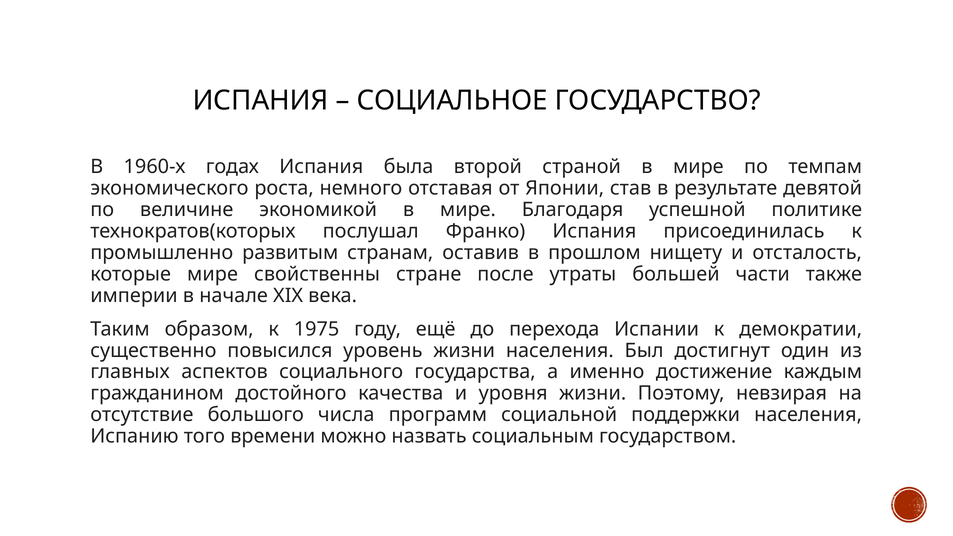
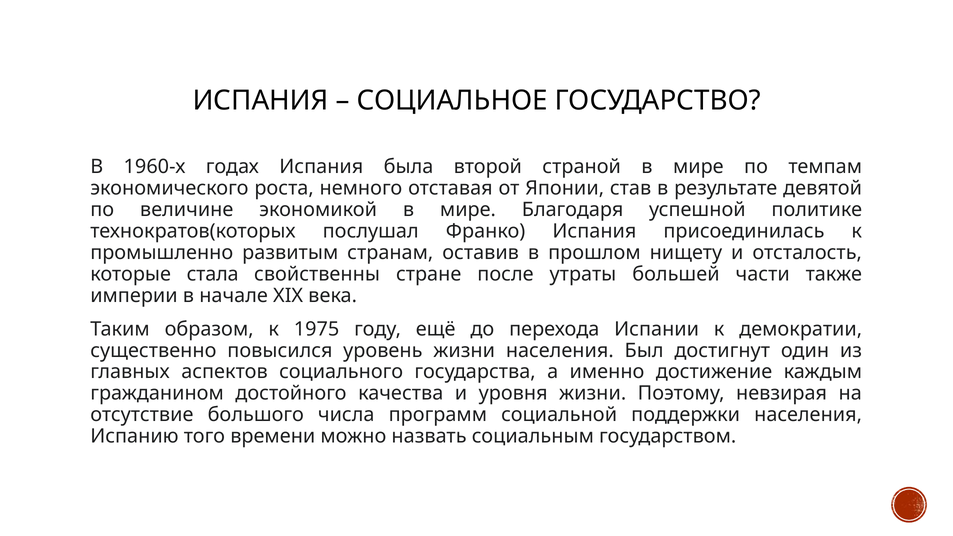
которые мире: мире -> стала
